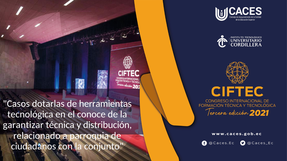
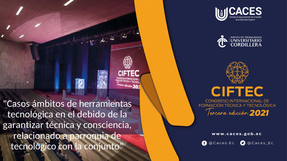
dotarlas: dotarlas -> ámbitos
conoce: conoce -> debido
distribución: distribución -> consciencia
ciudadanos: ciudadanos -> tecnológico
